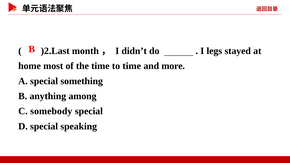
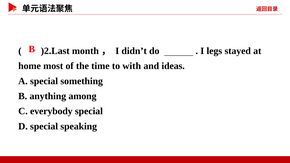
to time: time -> with
more: more -> ideas
somebody: somebody -> everybody
